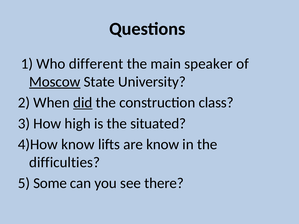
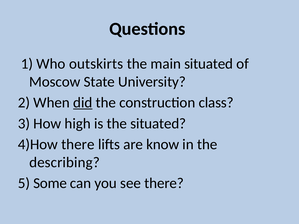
different: different -> outskirts
main speaker: speaker -> situated
Moscow underline: present -> none
4)How know: know -> there
difficulties: difficulties -> describing
